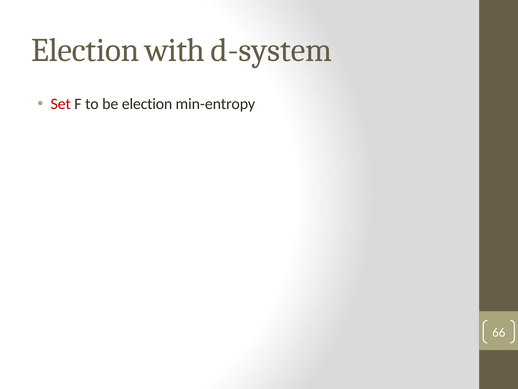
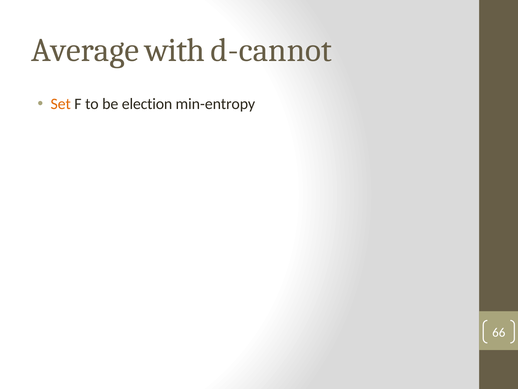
Election at (85, 50): Election -> Average
d-system: d-system -> d-cannot
Set colour: red -> orange
